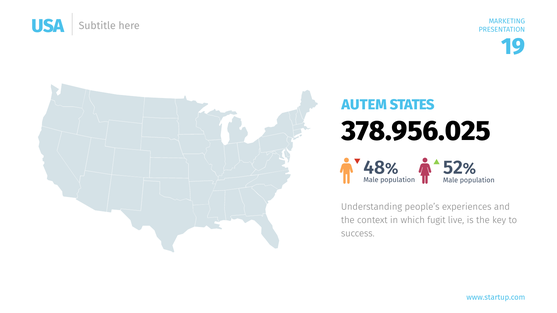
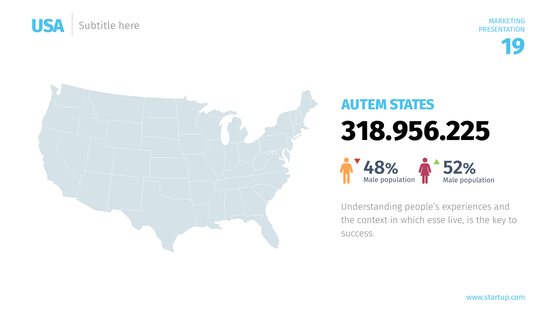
378.956.025: 378.956.025 -> 318.956.225
fugit: fugit -> esse
